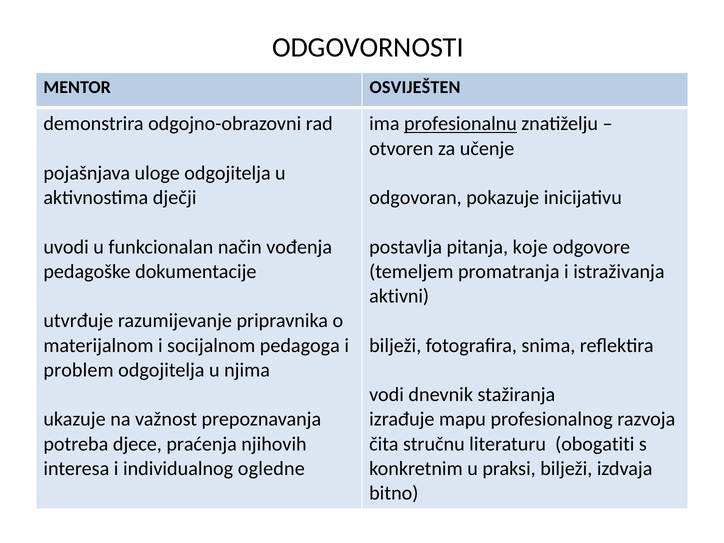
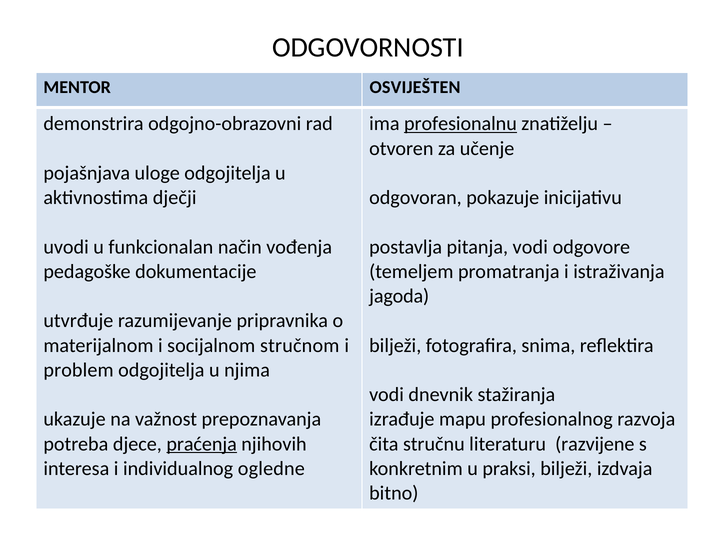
pitanja koje: koje -> vodi
aktivni: aktivni -> jagoda
pedagoga: pedagoga -> stručnom
praćenja underline: none -> present
obogatiti: obogatiti -> razvijene
